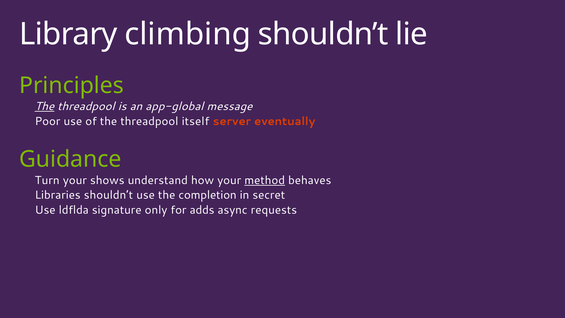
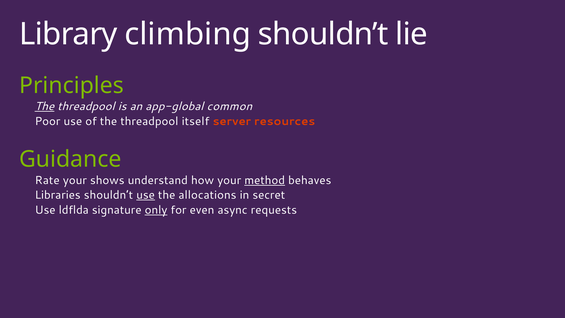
message: message -> common
eventually: eventually -> resources
Turn: Turn -> Rate
use at (146, 195) underline: none -> present
completion: completion -> allocations
only underline: none -> present
adds: adds -> even
